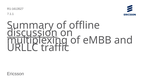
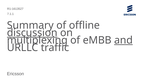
and underline: none -> present
